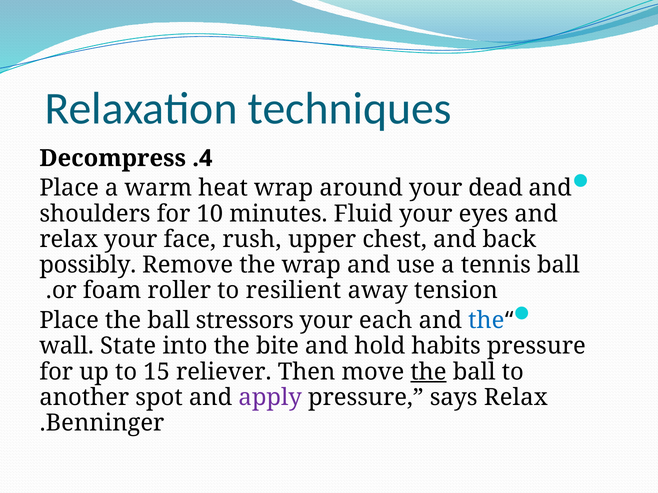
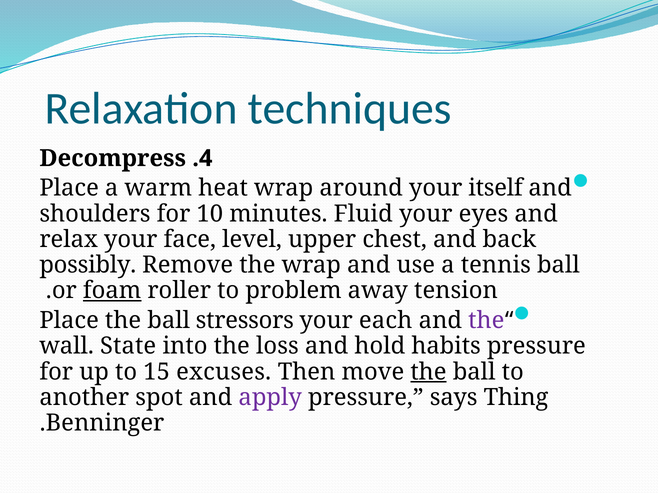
dead: dead -> itself
rush: rush -> level
foam underline: none -> present
resilient: resilient -> problem
the at (486, 321) colour: blue -> purple
bite: bite -> loss
reliever: reliever -> excuses
says Relax: Relax -> Thing
